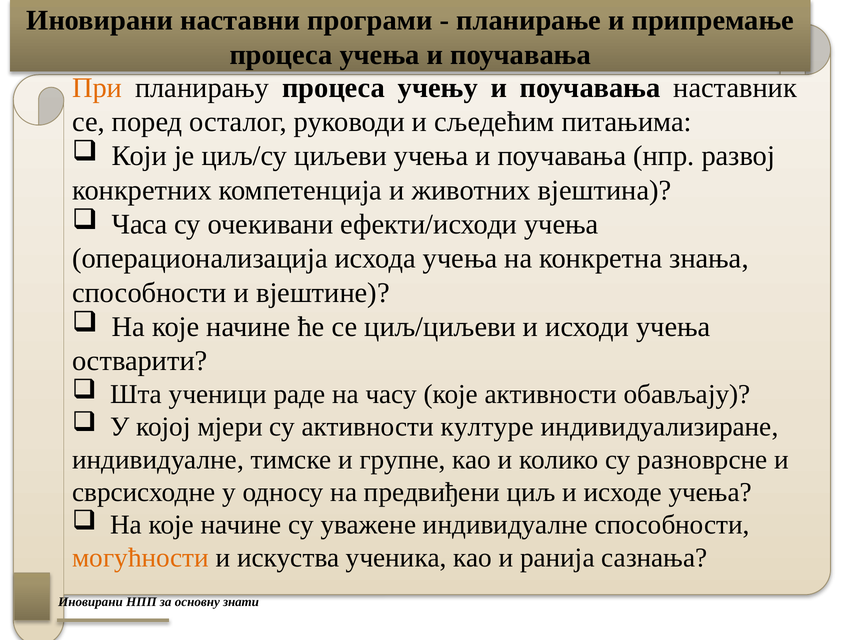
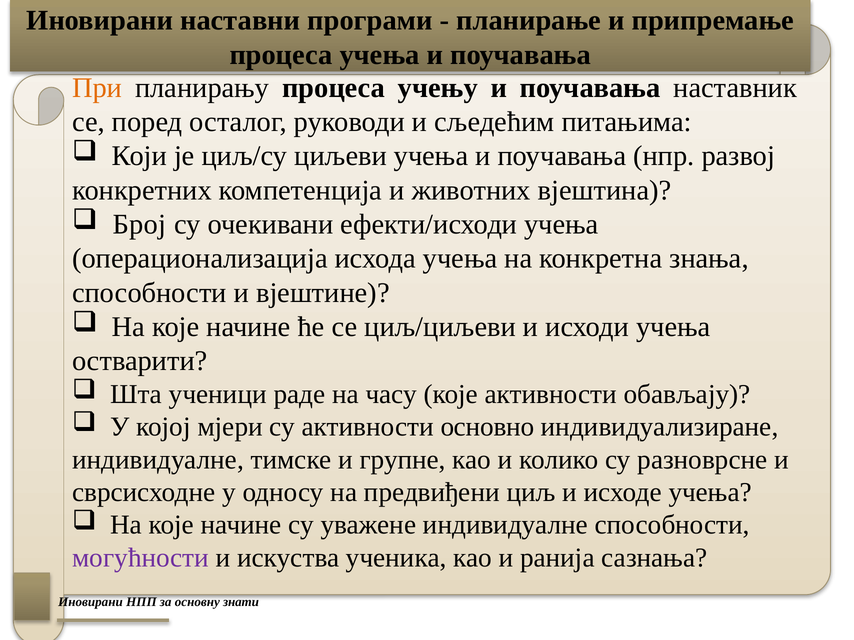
Часа: Часа -> Број
културе: културе -> основно
могућности colour: orange -> purple
